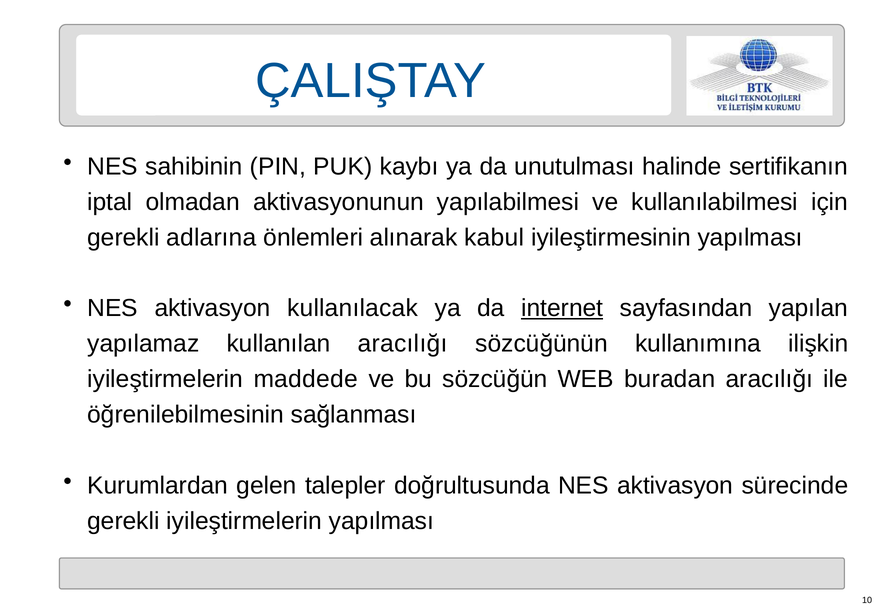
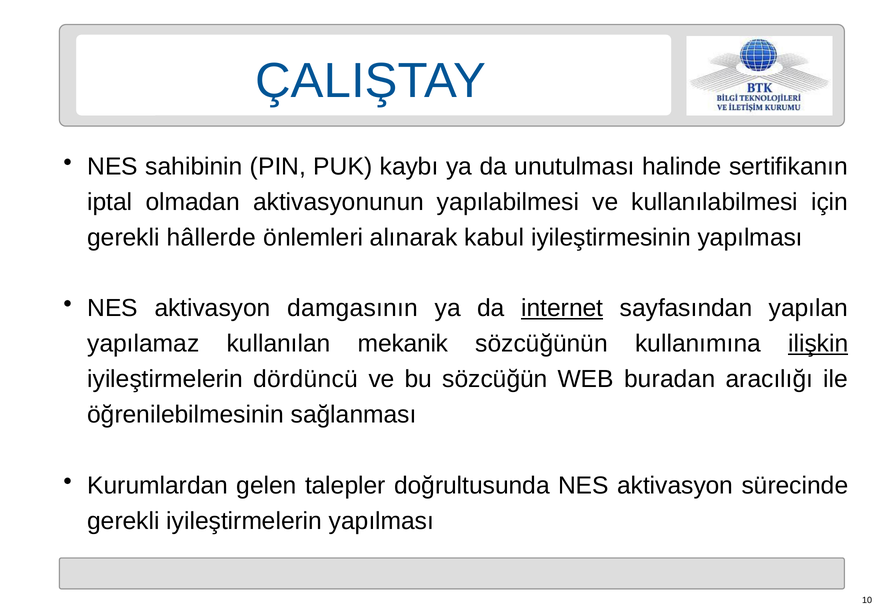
adlarına: adlarına -> hâllerde
kullanılacak: kullanılacak -> damgasının
kullanılan aracılığı: aracılığı -> mekanik
ilişkin underline: none -> present
maddede: maddede -> dördüncü
